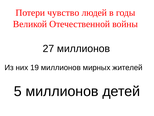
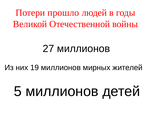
чувство: чувство -> прошло
